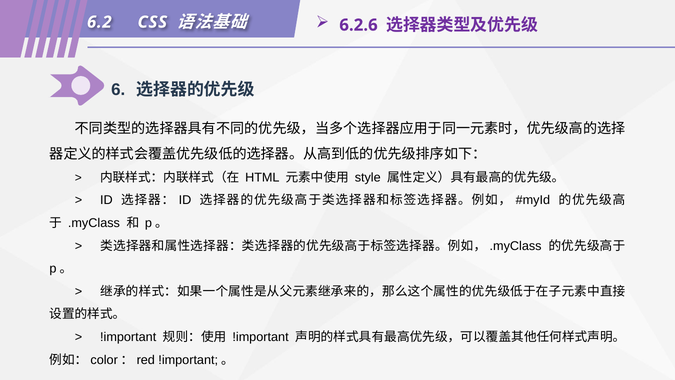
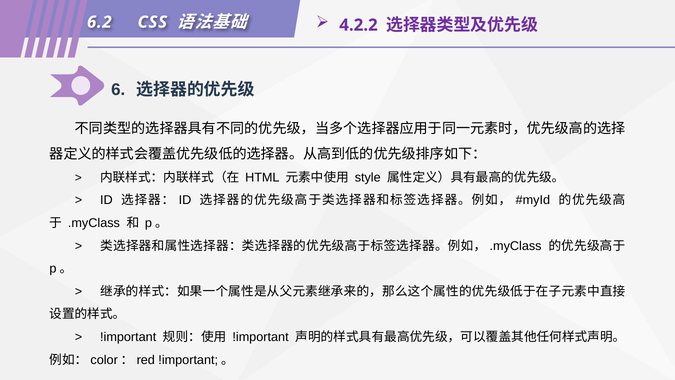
6.2.6: 6.2.6 -> 4.2.2
